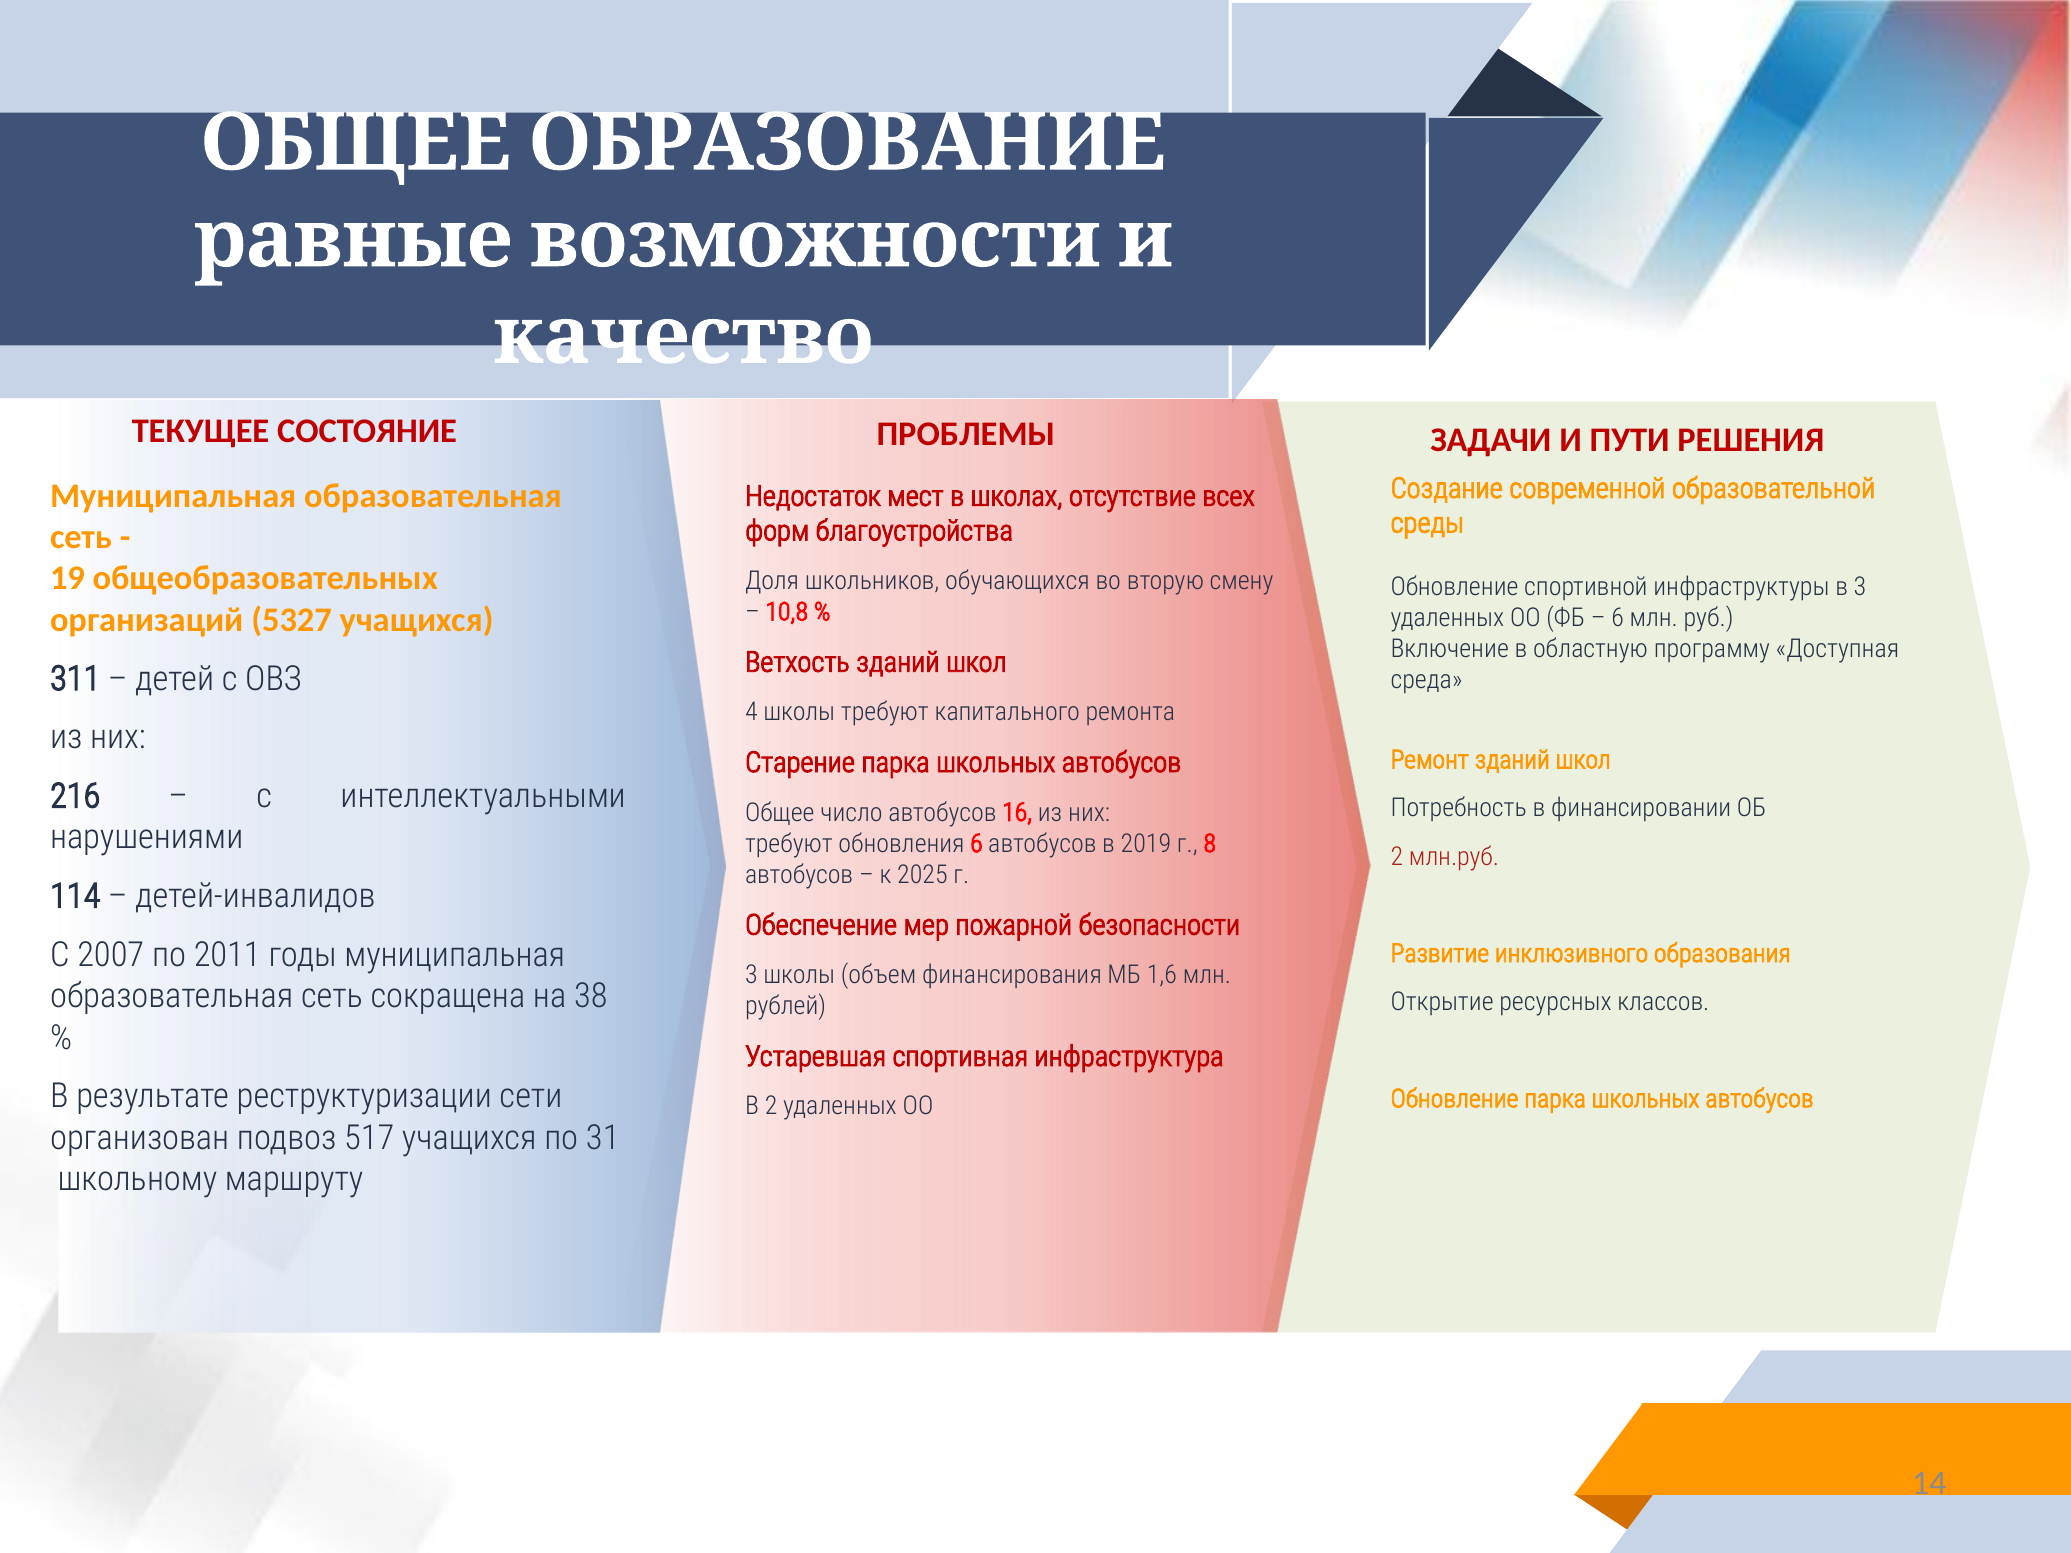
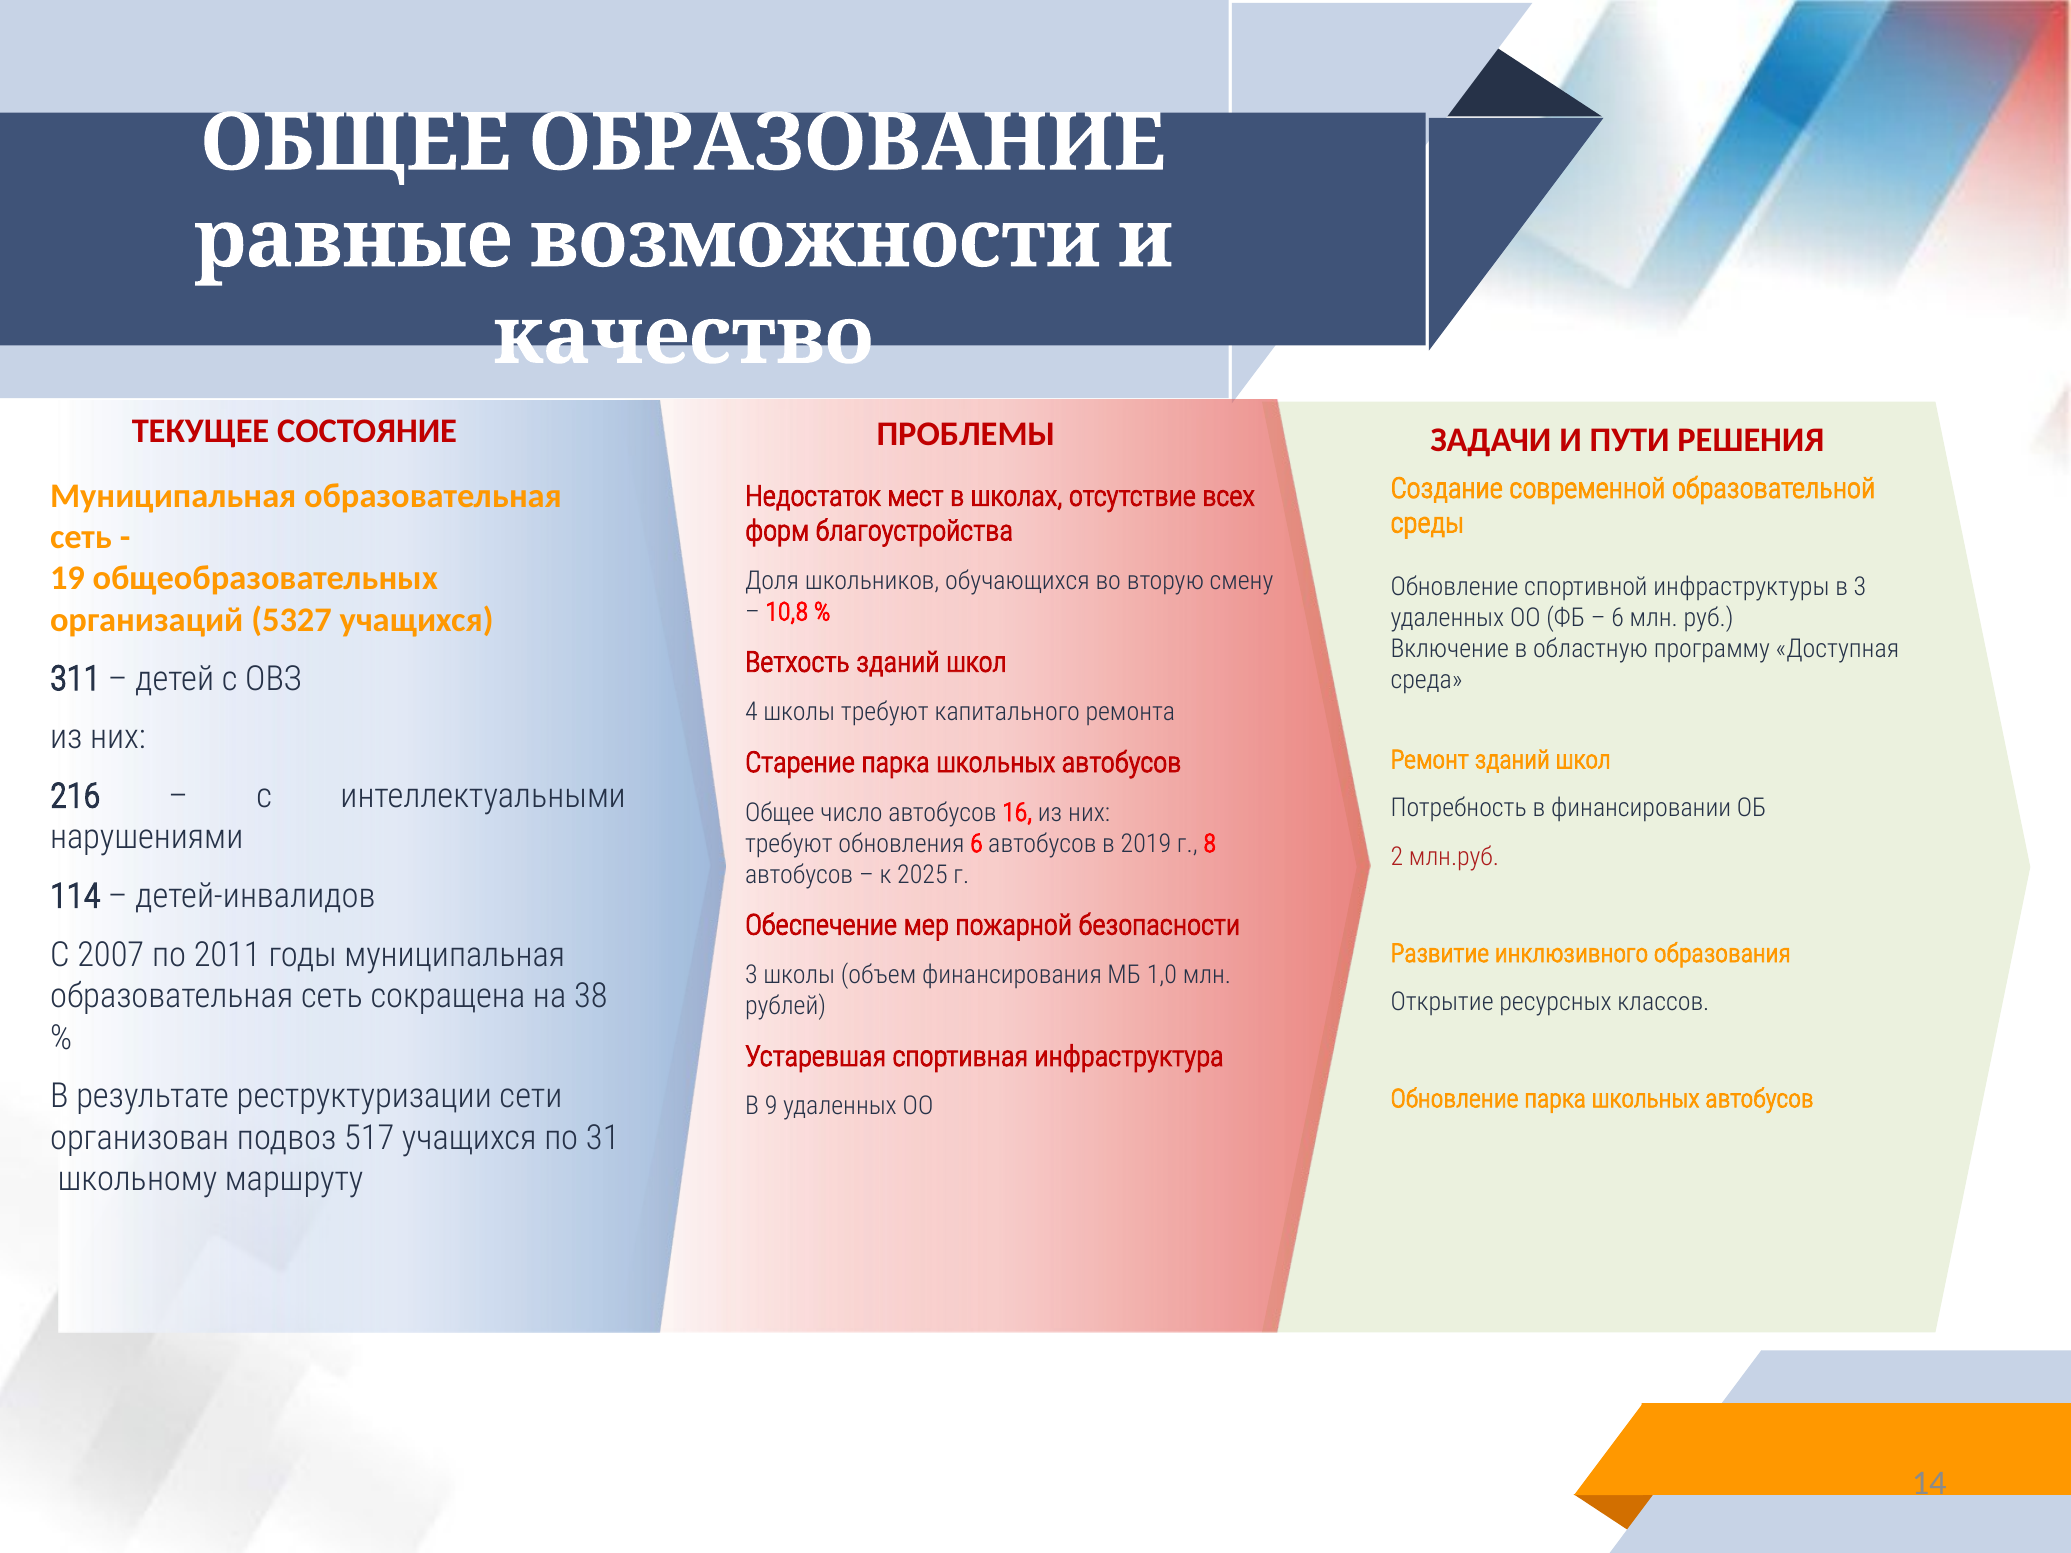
1,6: 1,6 -> 1,0
В 2: 2 -> 9
